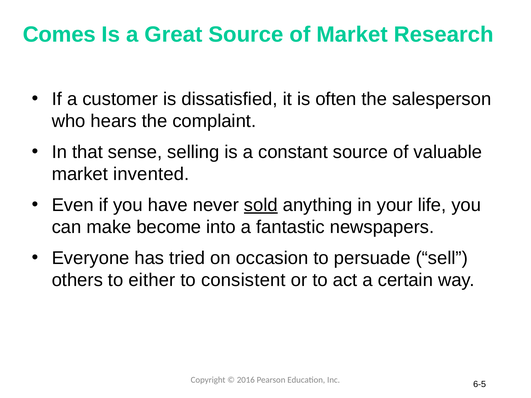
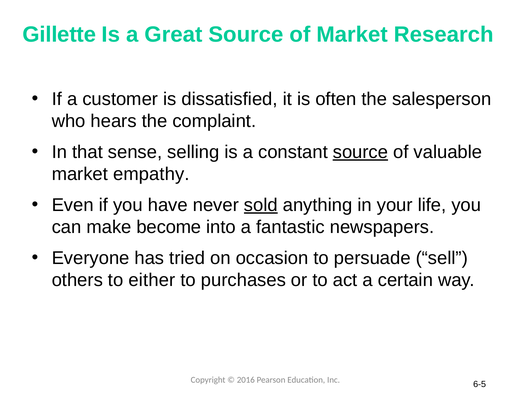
Comes: Comes -> Gillette
source at (360, 152) underline: none -> present
invented: invented -> empathy
consistent: consistent -> purchases
